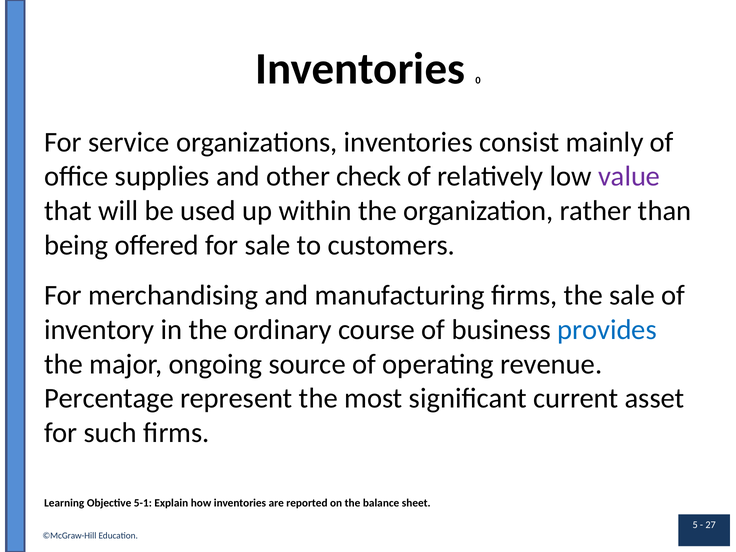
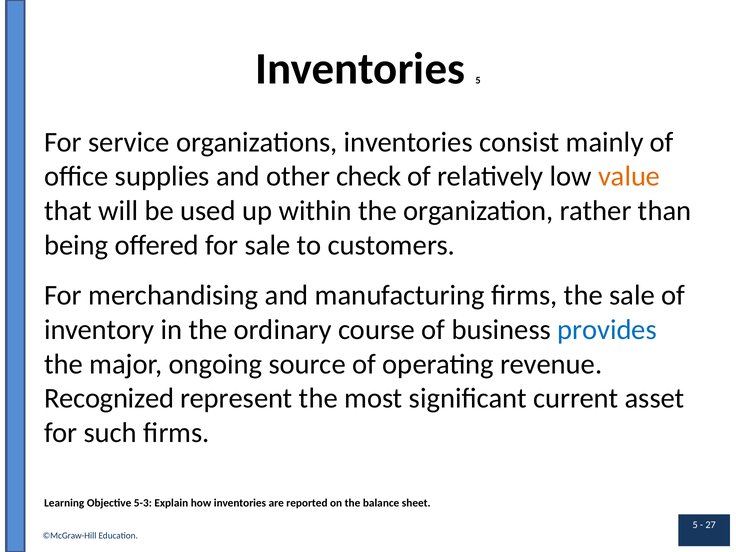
Inventories 0: 0 -> 5
value colour: purple -> orange
Percentage: Percentage -> Recognized
5-1: 5-1 -> 5-3
